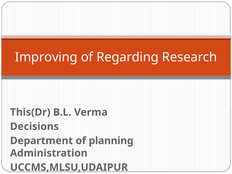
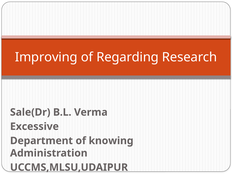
This(Dr: This(Dr -> Sale(Dr
Decisions: Decisions -> Excessive
planning: planning -> knowing
